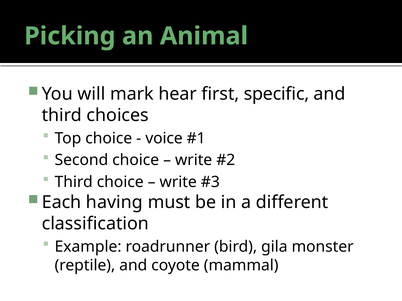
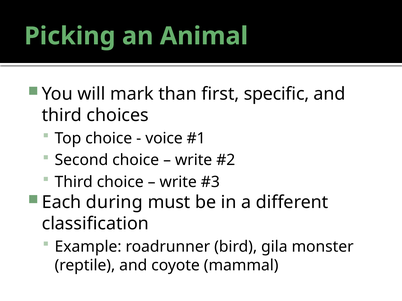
hear: hear -> than
having: having -> during
